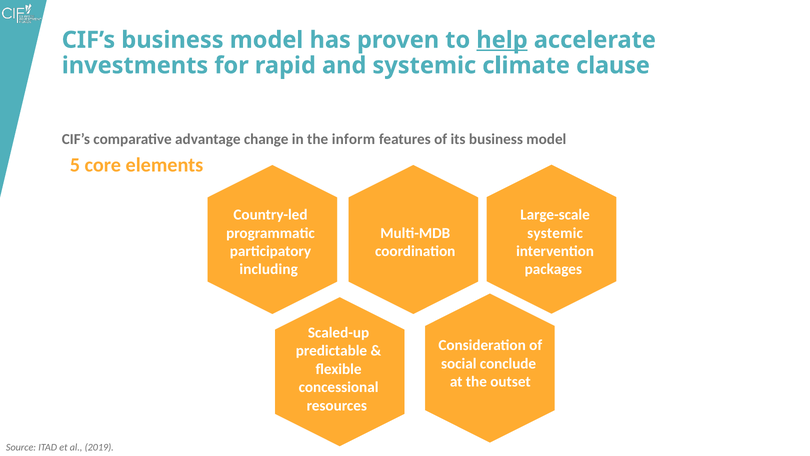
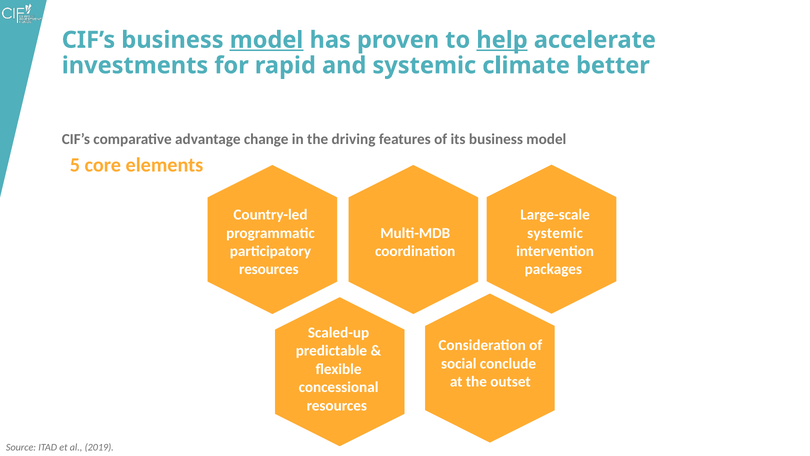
model at (267, 40) underline: none -> present
clause: clause -> better
inform: inform -> driving
including at (269, 269): including -> resources
